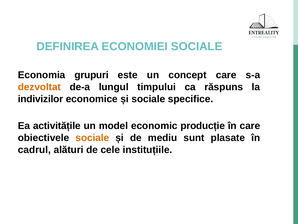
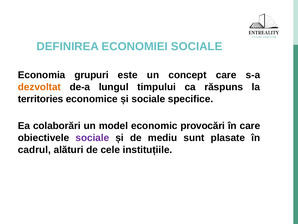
indivizilor: indivizilor -> territories
activitățile: activitățile -> colaborări
producție: producție -> provocări
sociale at (92, 137) colour: orange -> purple
